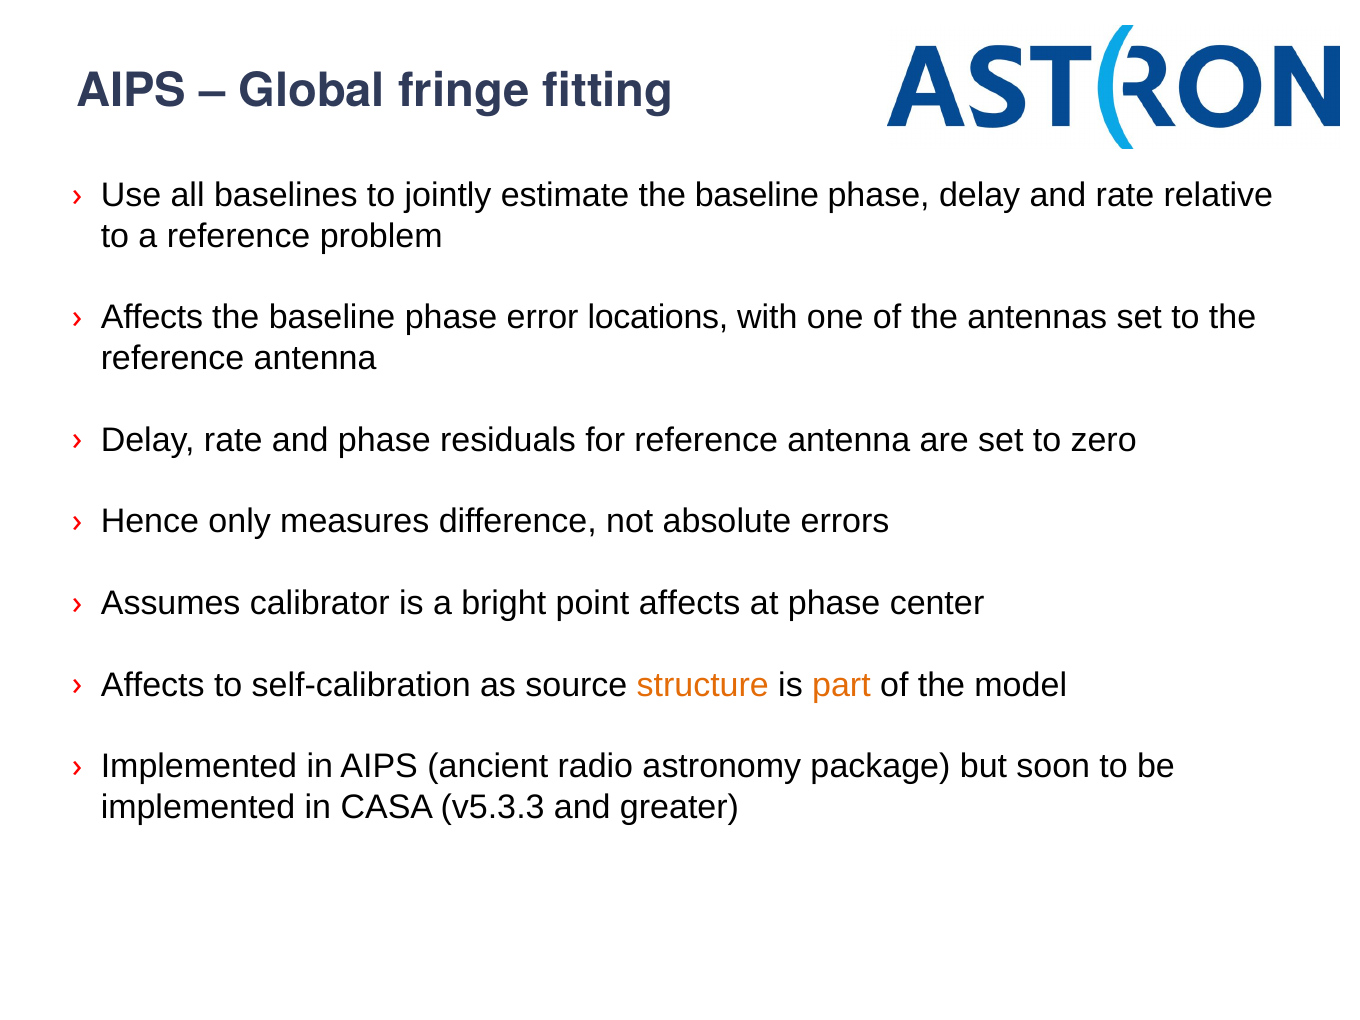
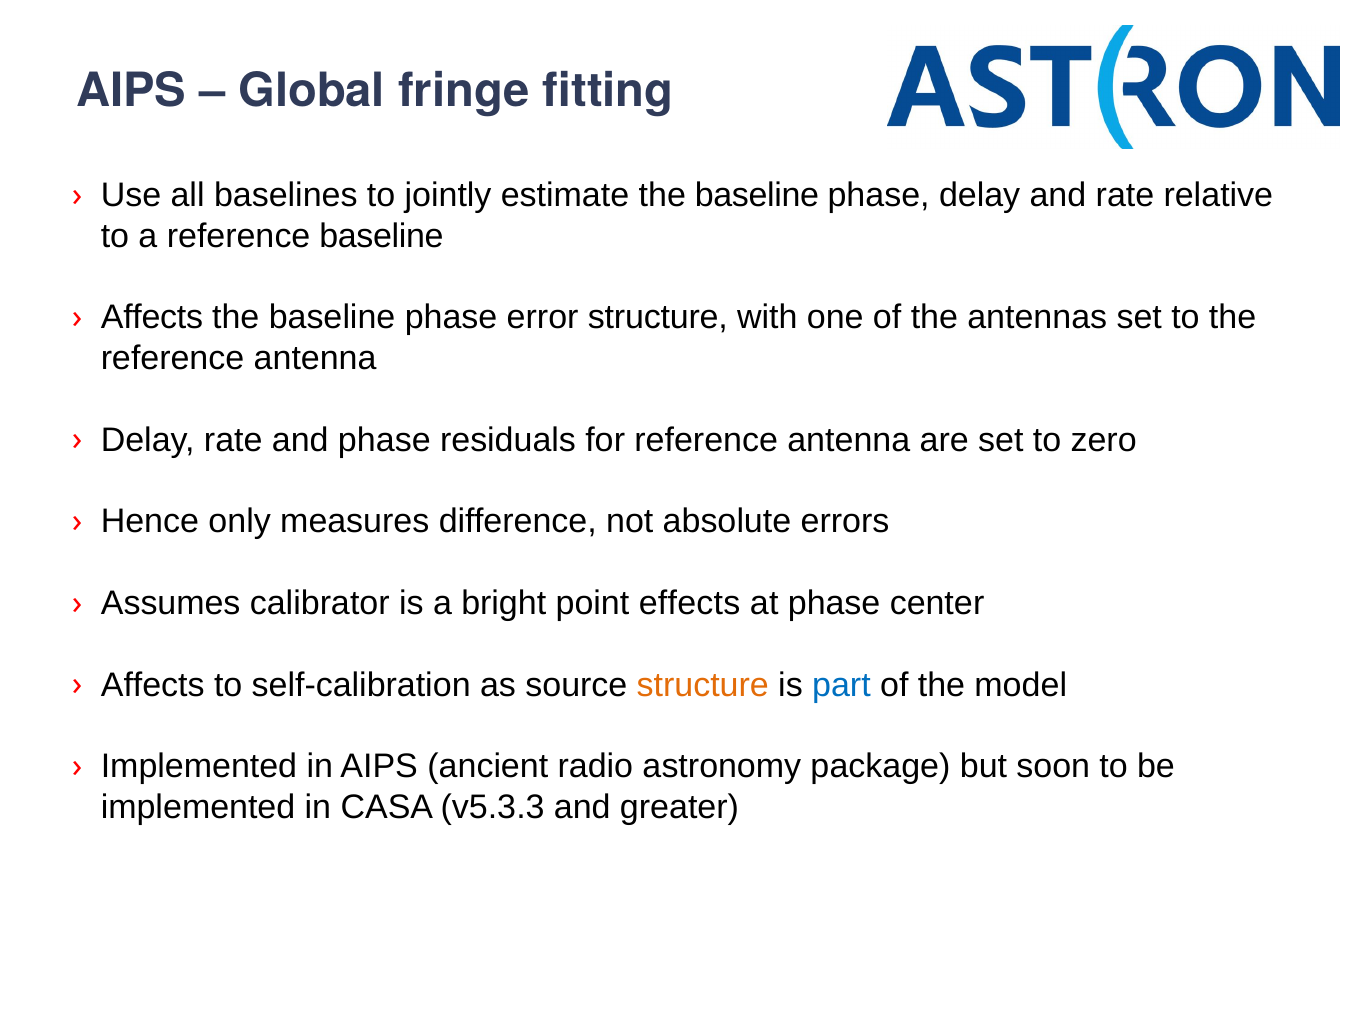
reference problem: problem -> baseline
error locations: locations -> structure
point affects: affects -> effects
part colour: orange -> blue
